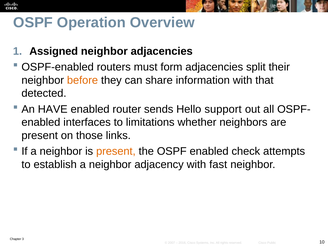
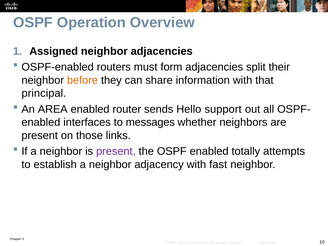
detected: detected -> principal
HAVE: HAVE -> AREA
limitations: limitations -> messages
present at (116, 151) colour: orange -> purple
check: check -> totally
